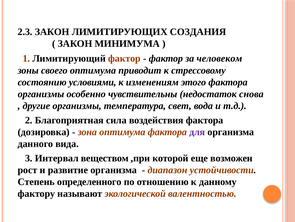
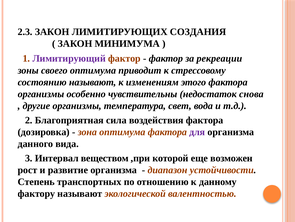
Лимитирующий colour: black -> purple
человеком: человеком -> рекреации
состоянию условиями: условиями -> называют
определенного: определенного -> транспортных
